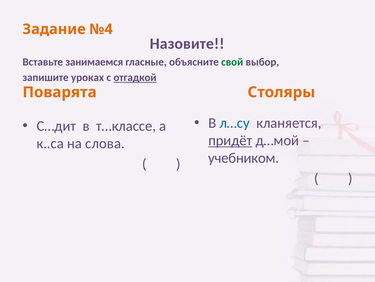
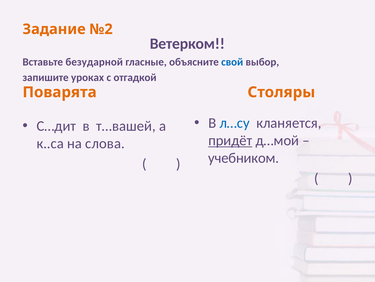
№4: №4 -> №2
Назовите: Назовите -> Ветерком
занимаемся: занимаемся -> безударной
свой colour: green -> blue
отгадкой underline: present -> none
т…классе: т…классе -> т…вашей
